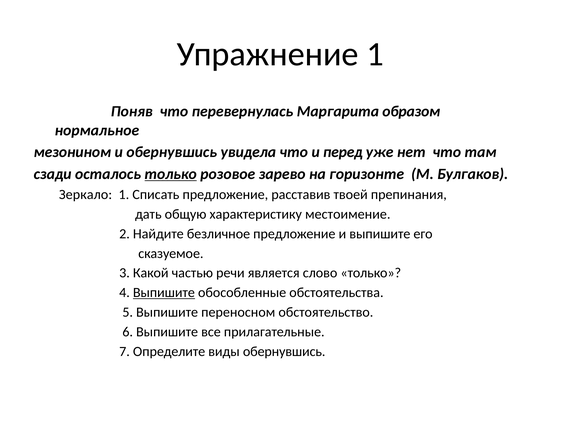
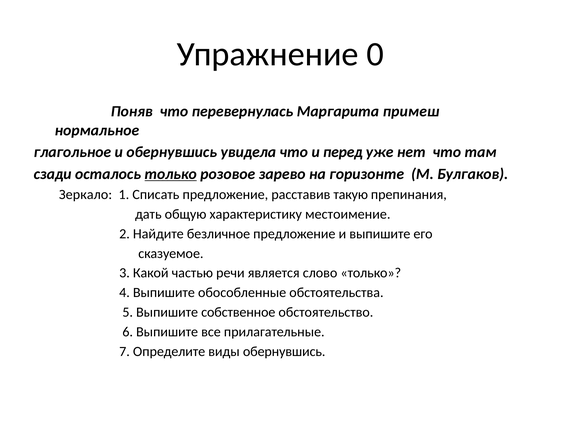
Упражнение 1: 1 -> 0
образом: образом -> примеш
мезонином: мезонином -> глагольное
твоей: твоей -> такую
Выпишите at (164, 293) underline: present -> none
переносном: переносном -> собственное
